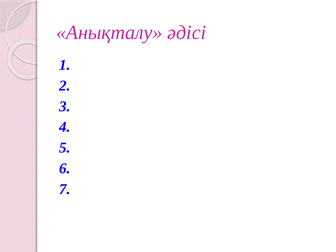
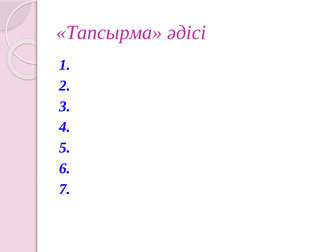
Анықталу: Анықталу -> Тапсырма
